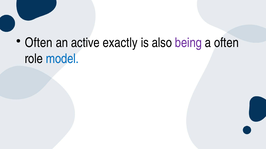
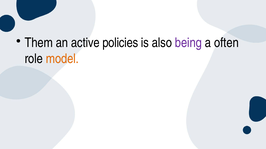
Often at (39, 43): Often -> Them
exactly: exactly -> policies
model colour: blue -> orange
